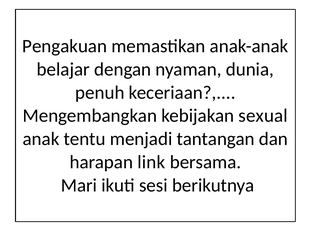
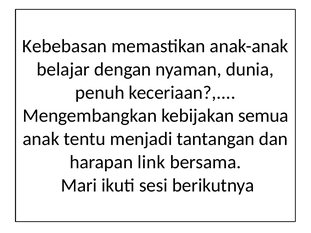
Pengakuan: Pengakuan -> Kebebasan
sexual: sexual -> semua
